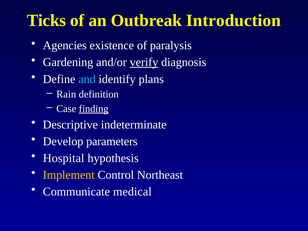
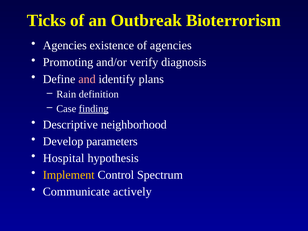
Introduction: Introduction -> Bioterrorism
of paralysis: paralysis -> agencies
Gardening: Gardening -> Promoting
verify underline: present -> none
and colour: light blue -> pink
indeterminate: indeterminate -> neighborhood
Northeast: Northeast -> Spectrum
medical: medical -> actively
